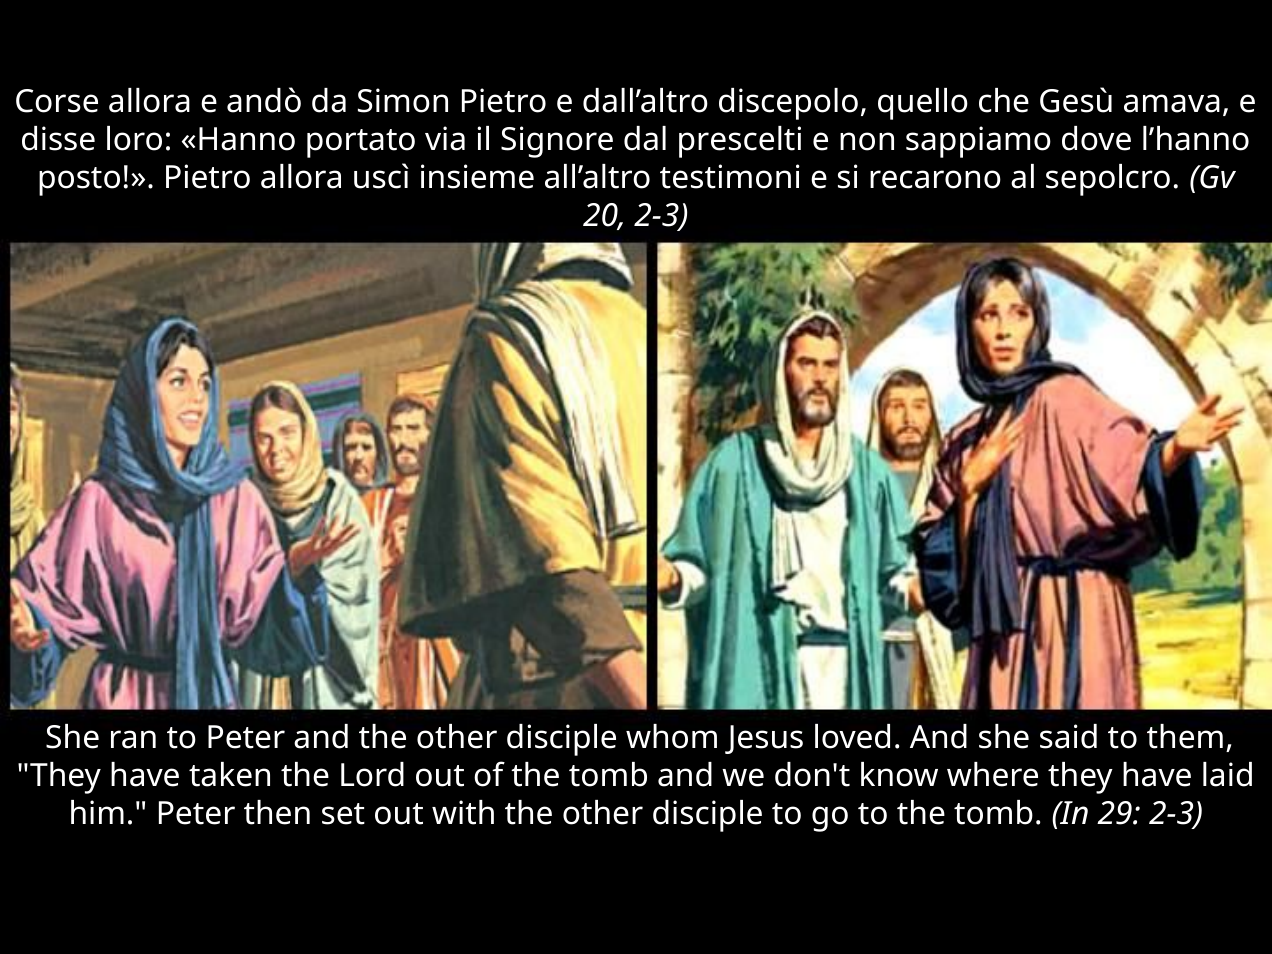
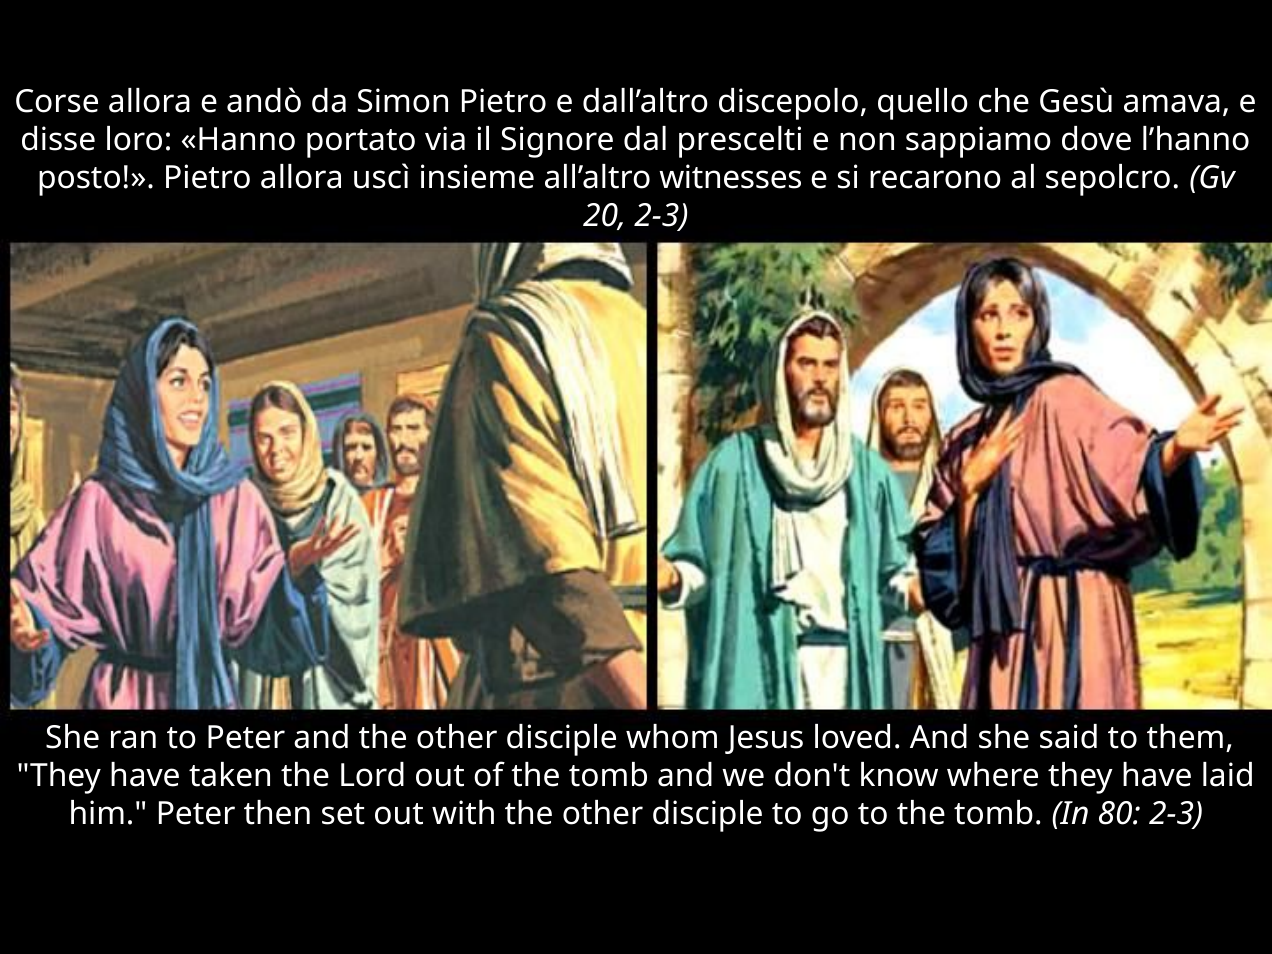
testimoni: testimoni -> witnesses
29: 29 -> 80
